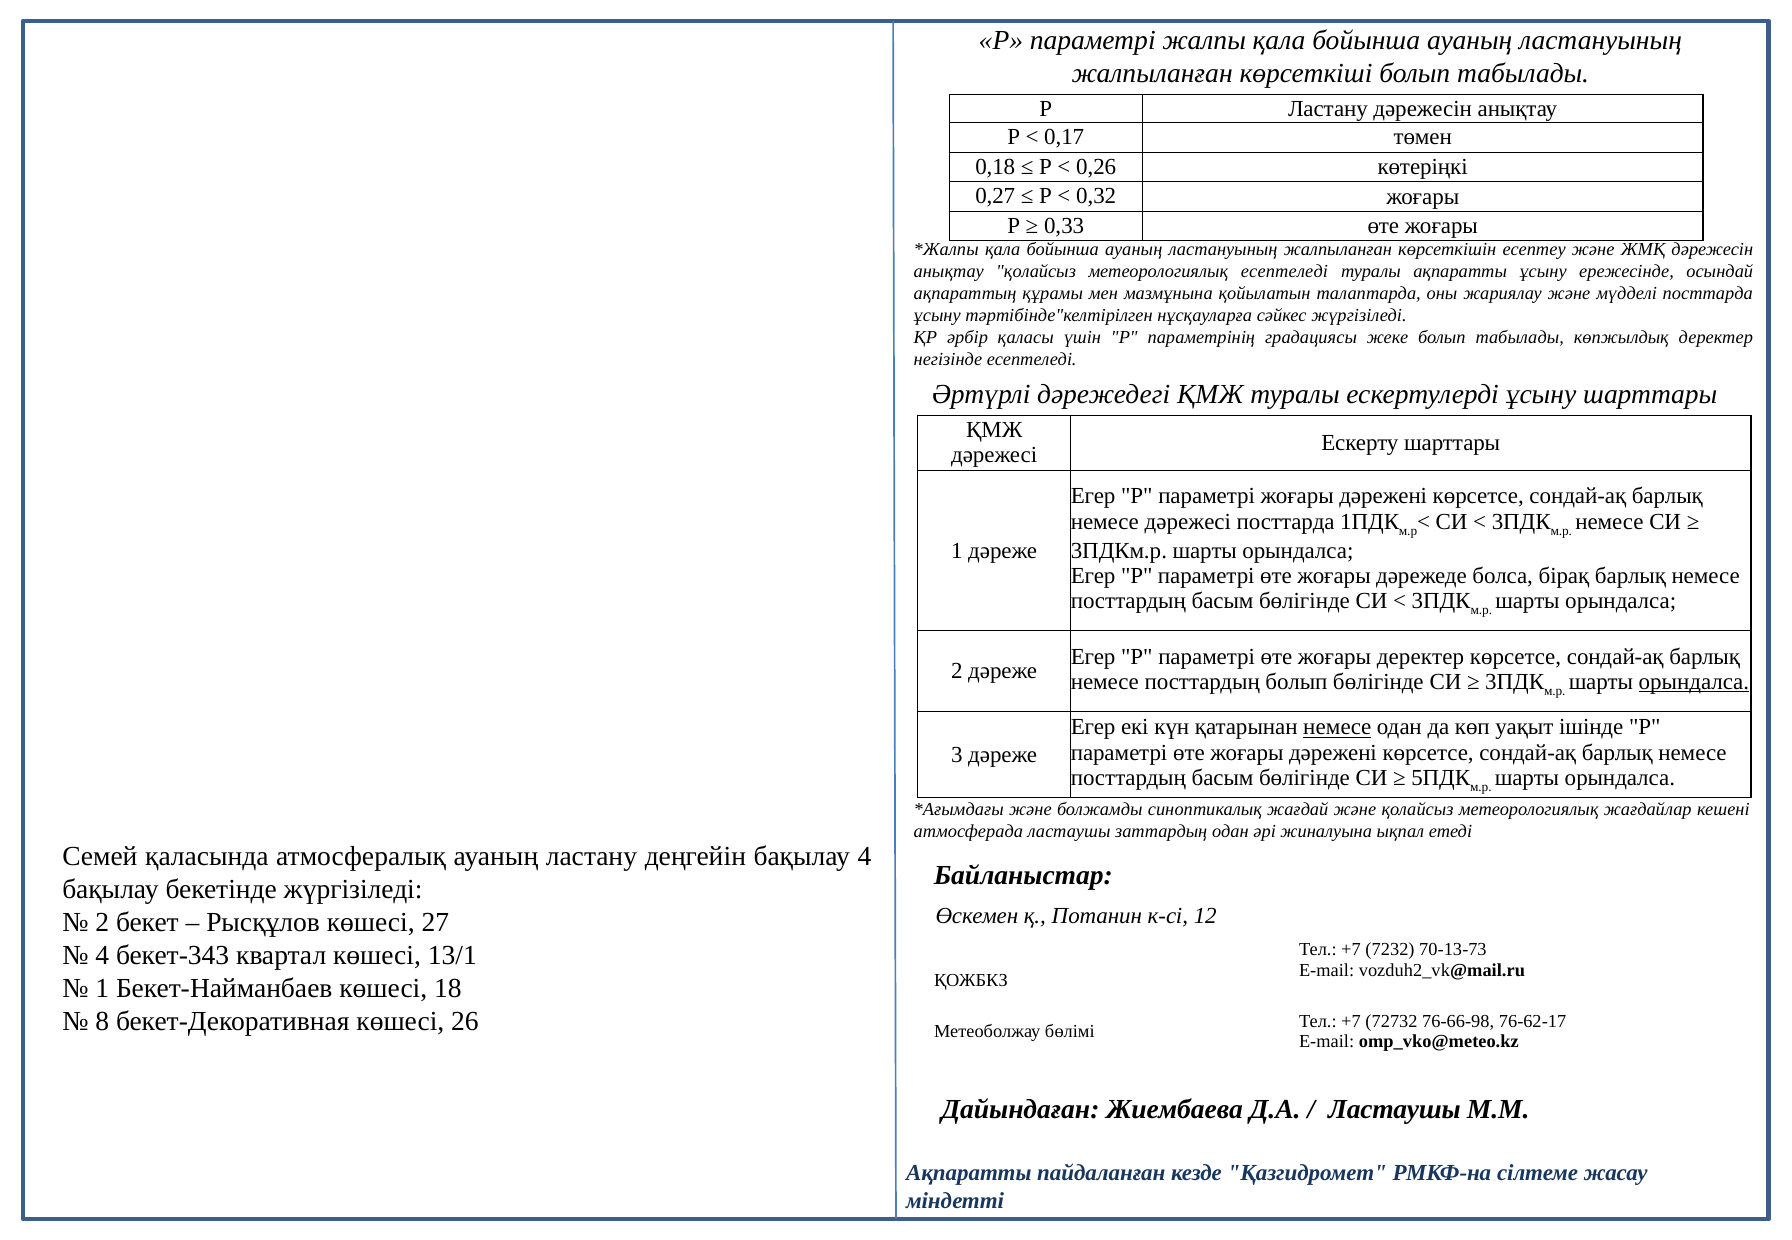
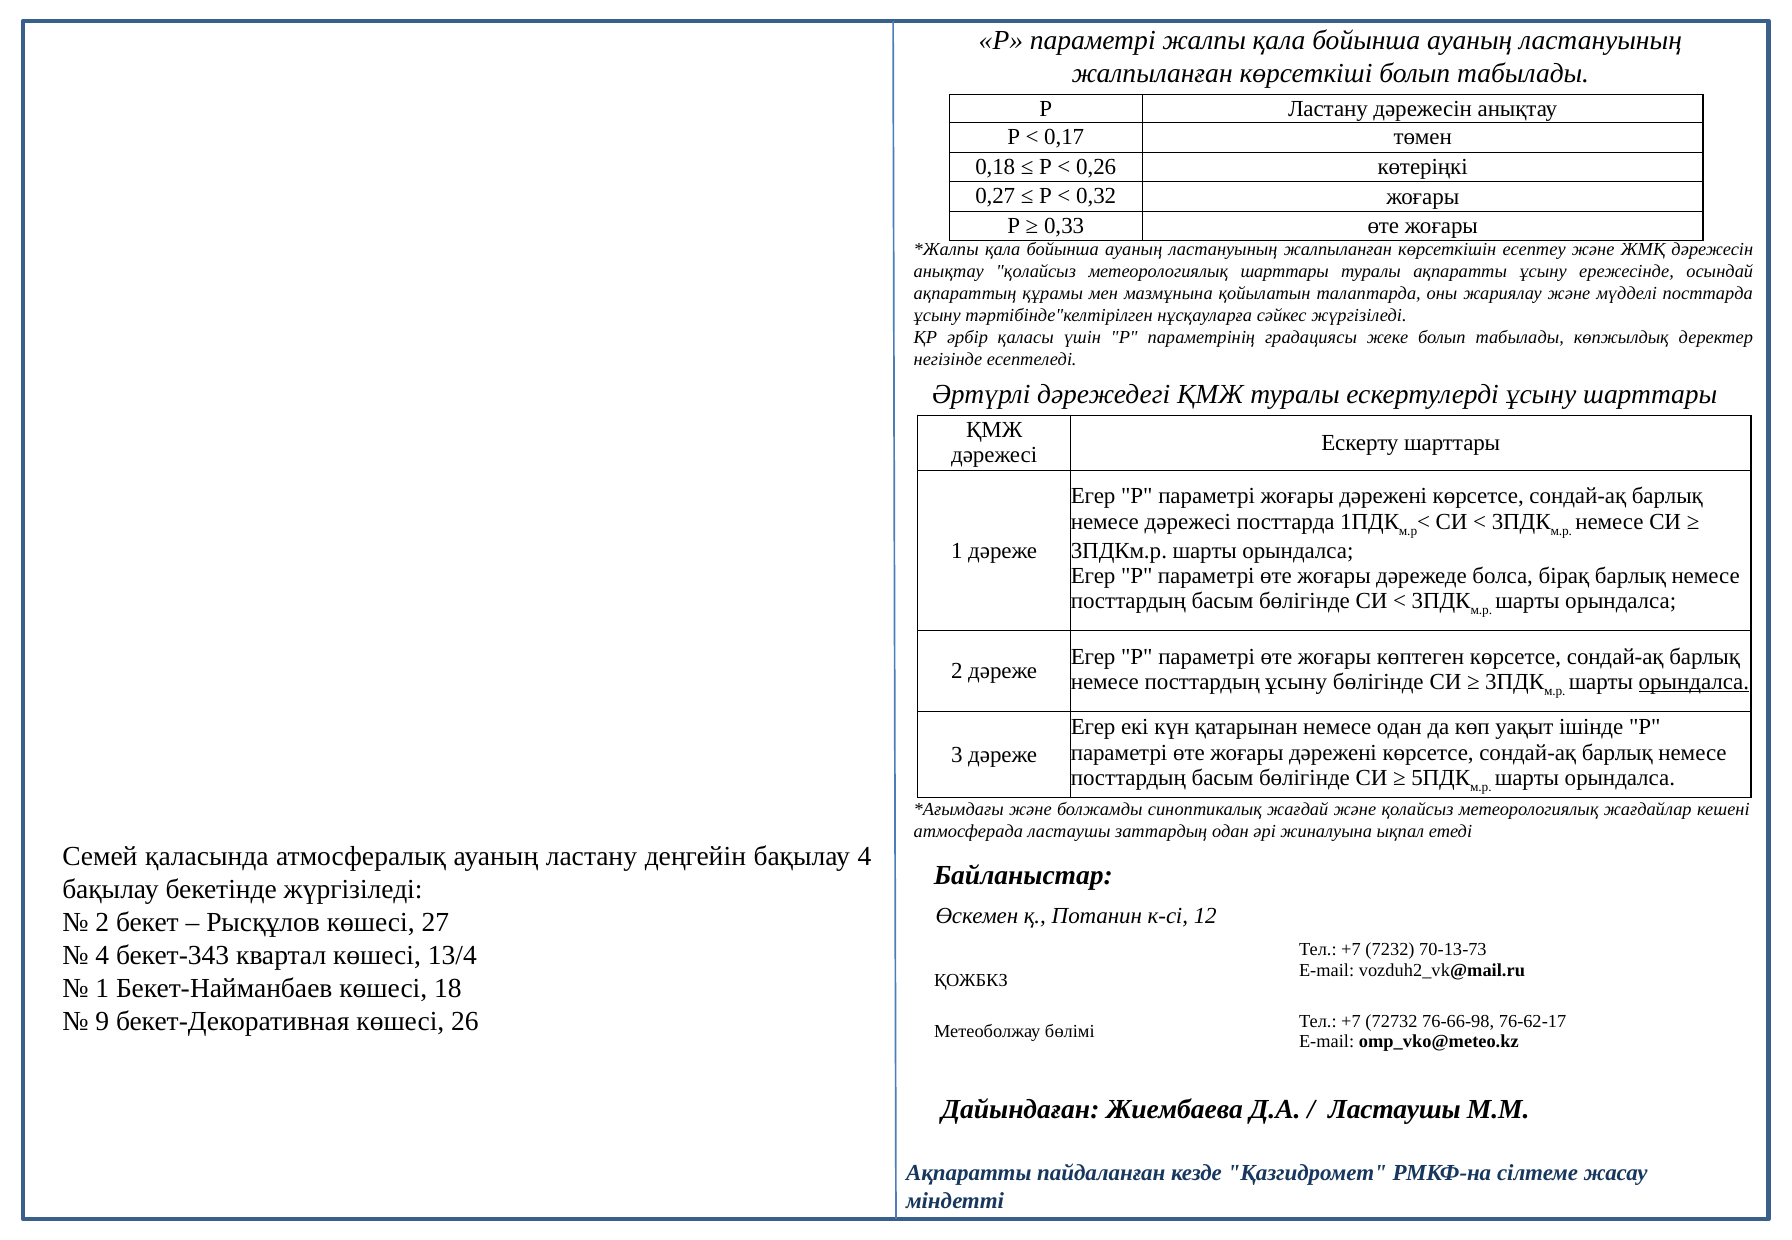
метеорологиялық есептеледі: есептеледі -> шарттары
жоғары деректер: деректер -> көптеген
посттардың болып: болып -> ұсыну
немесе at (1337, 728) underline: present -> none
13/1: 13/1 -> 13/4
8: 8 -> 9
